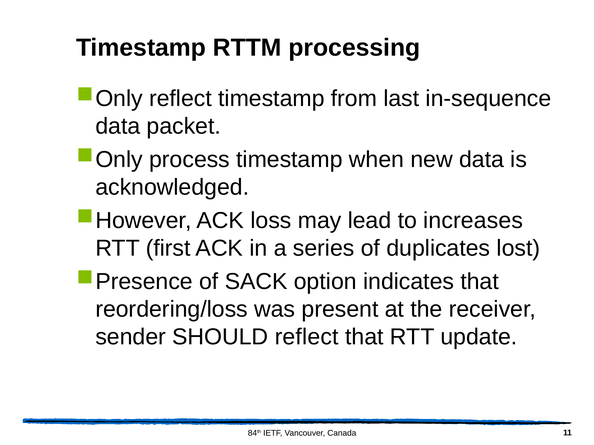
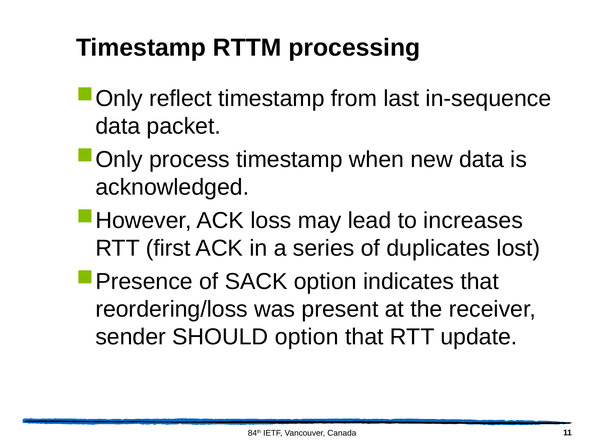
SHOULD reflect: reflect -> option
